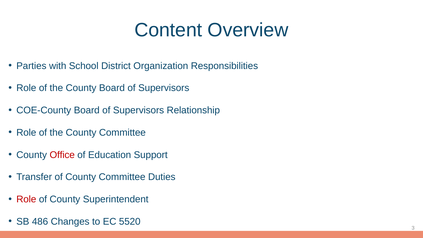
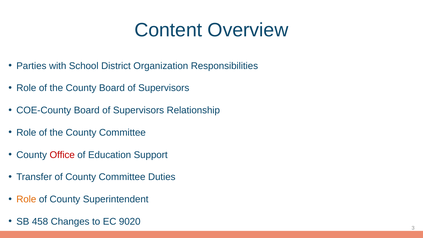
Role at (26, 199) colour: red -> orange
486: 486 -> 458
5520: 5520 -> 9020
